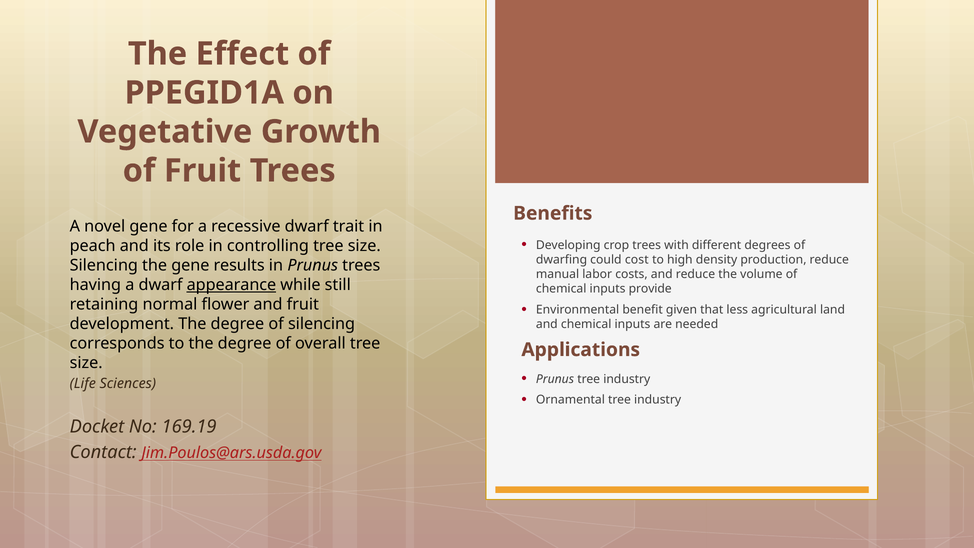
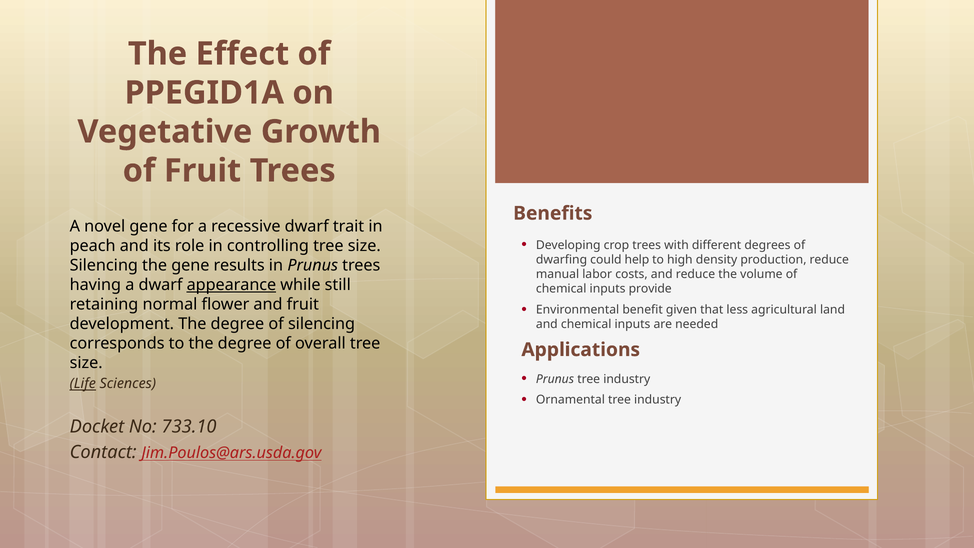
cost: cost -> help
Life underline: none -> present
169.19: 169.19 -> 733.10
